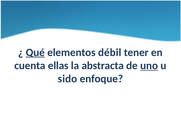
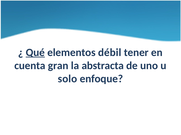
ellas: ellas -> gran
uno underline: present -> none
sido: sido -> solo
